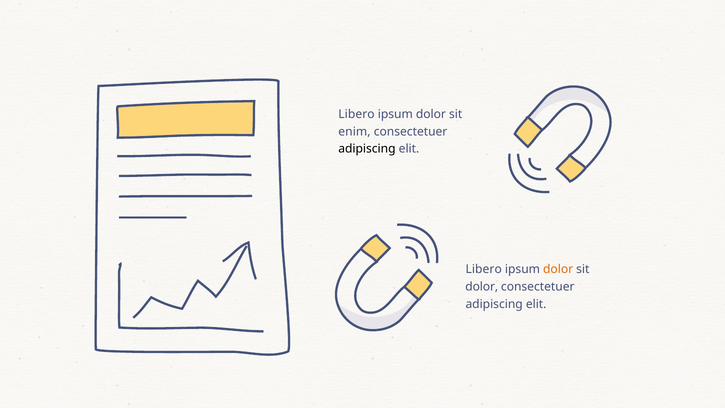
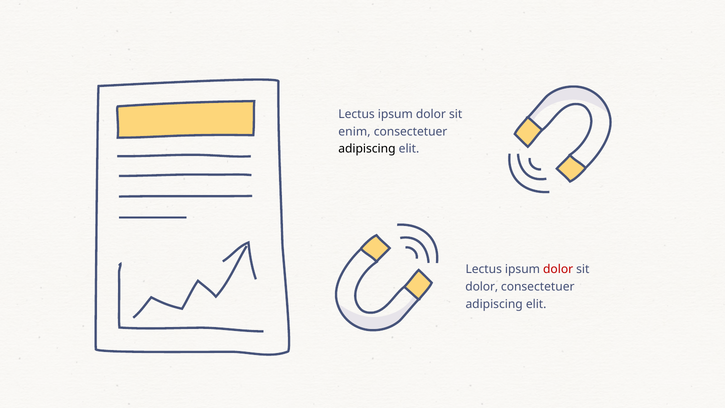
Libero at (356, 114): Libero -> Lectus
Libero at (484, 269): Libero -> Lectus
dolor at (558, 269) colour: orange -> red
